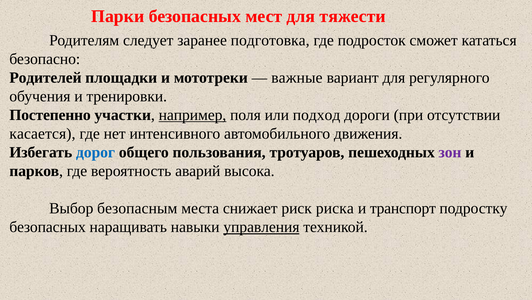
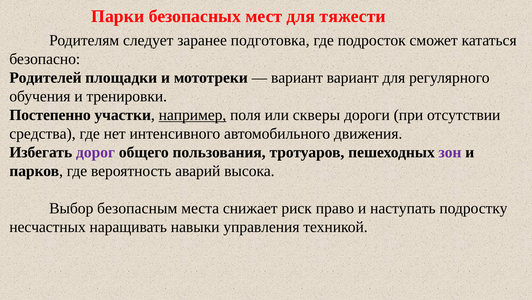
важные at (297, 77): важные -> вариант
подход: подход -> скверы
касается: касается -> средства
дорог colour: blue -> purple
риска: риска -> право
транспорт: транспорт -> наступать
безопасных at (48, 226): безопасных -> несчастных
управления underline: present -> none
